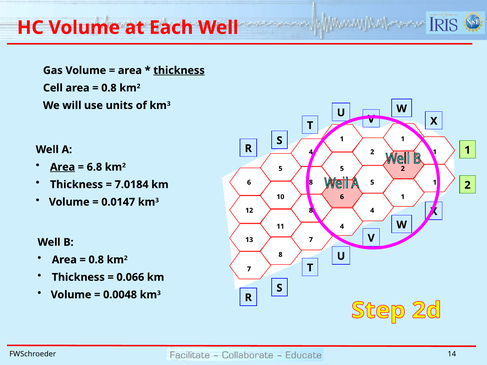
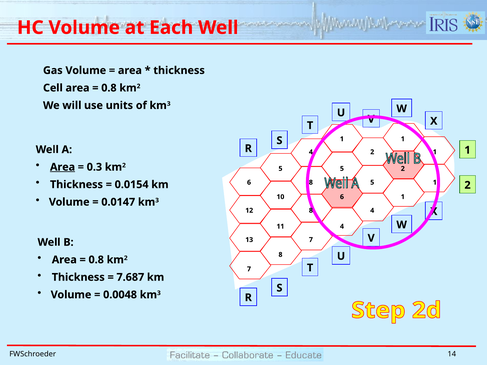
thickness at (179, 70) underline: present -> none
6.8: 6.8 -> 0.3
7.0184: 7.0184 -> 0.0154
0.066: 0.066 -> 7.687
